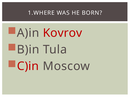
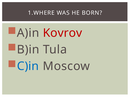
C)in colour: red -> blue
